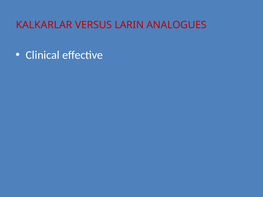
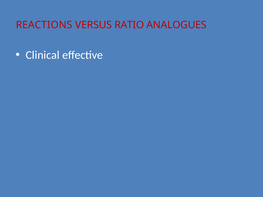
KALKARLAR: KALKARLAR -> REACTIONS
LARIN: LARIN -> RATIO
